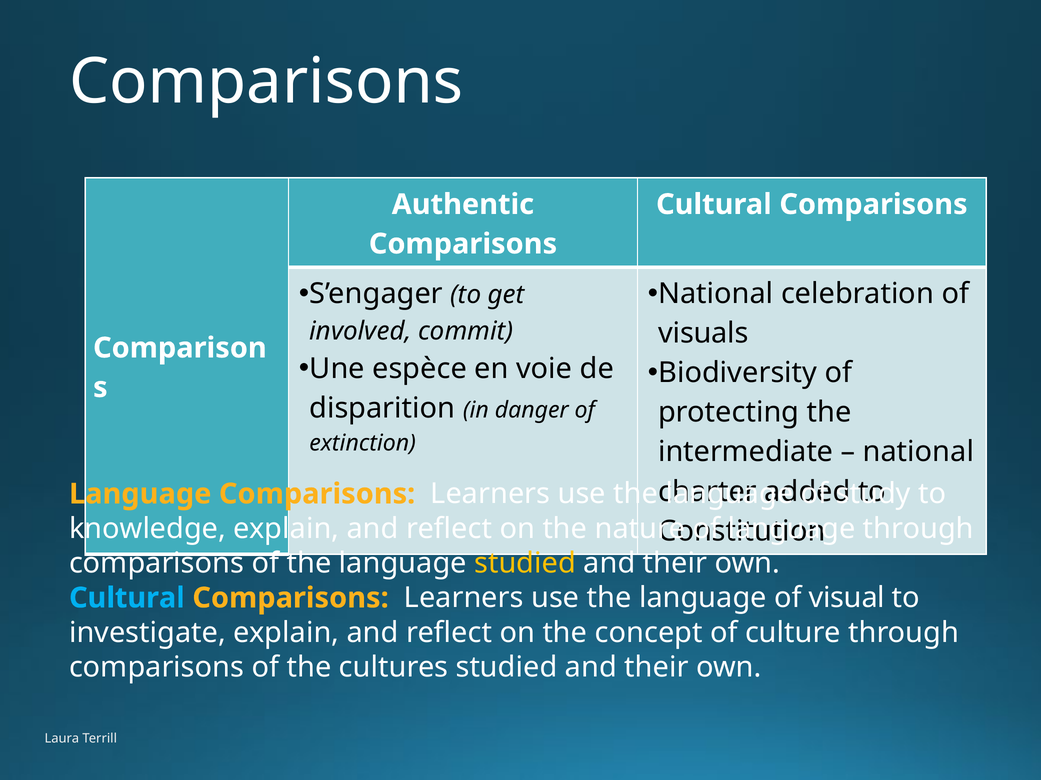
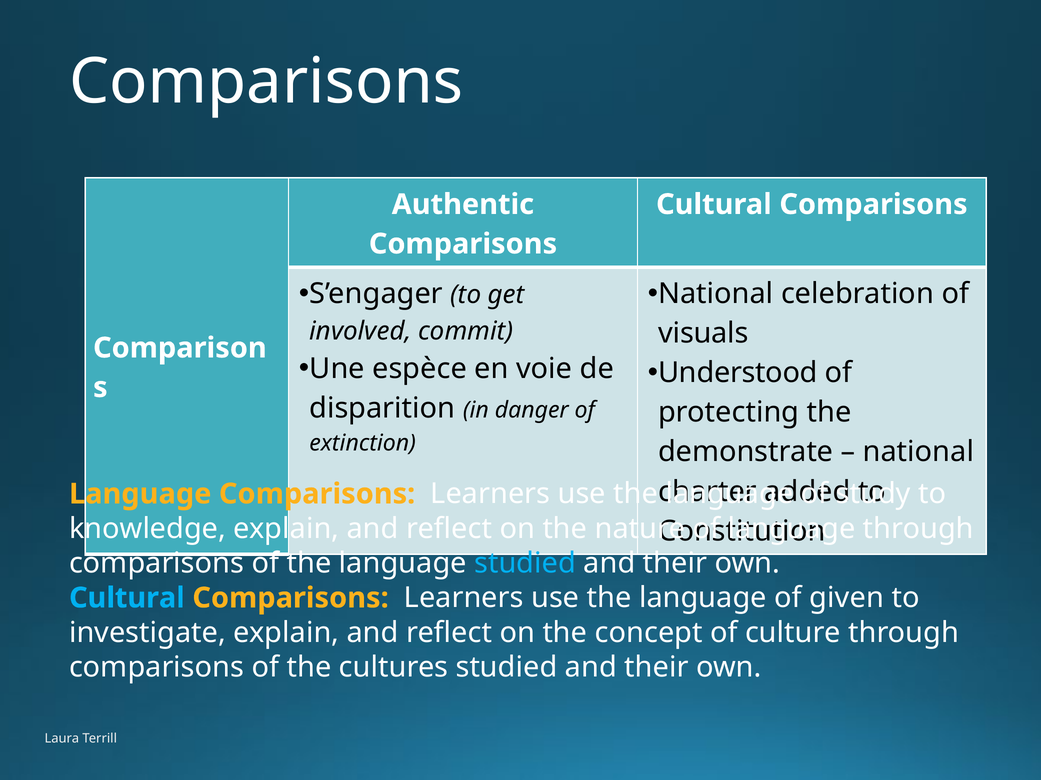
Biodiversity: Biodiversity -> Understood
intermediate: intermediate -> demonstrate
studied at (525, 564) colour: yellow -> light blue
visual: visual -> given
